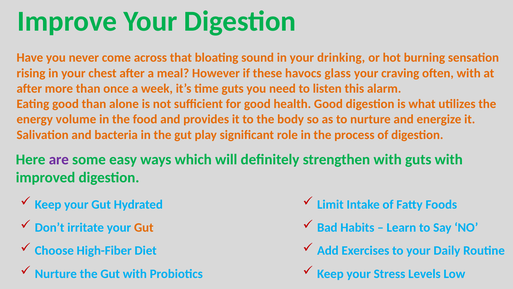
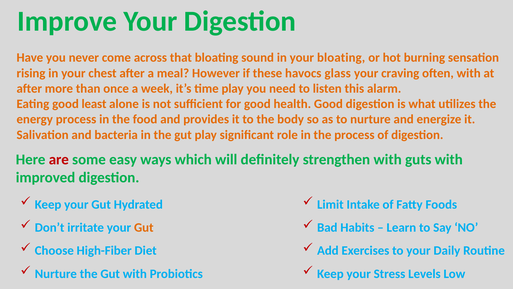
your drinking: drinking -> bloating
time guts: guts -> play
good than: than -> least
energy volume: volume -> process
are colour: purple -> red
